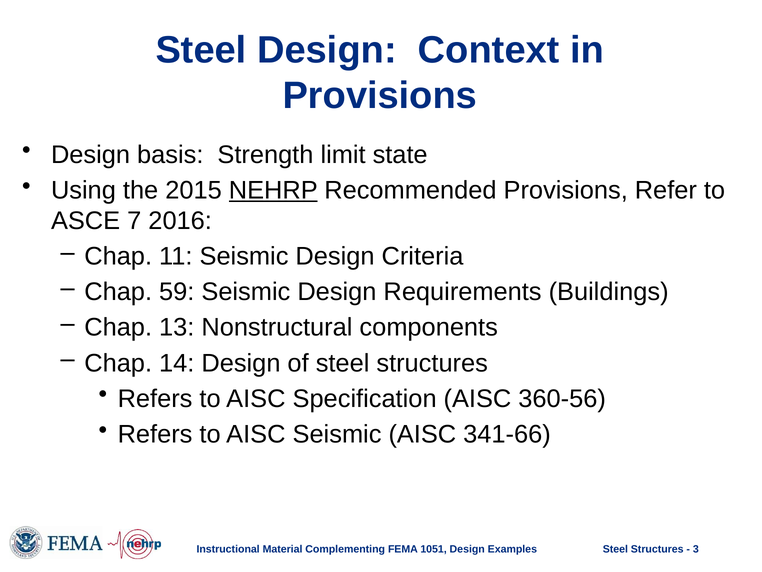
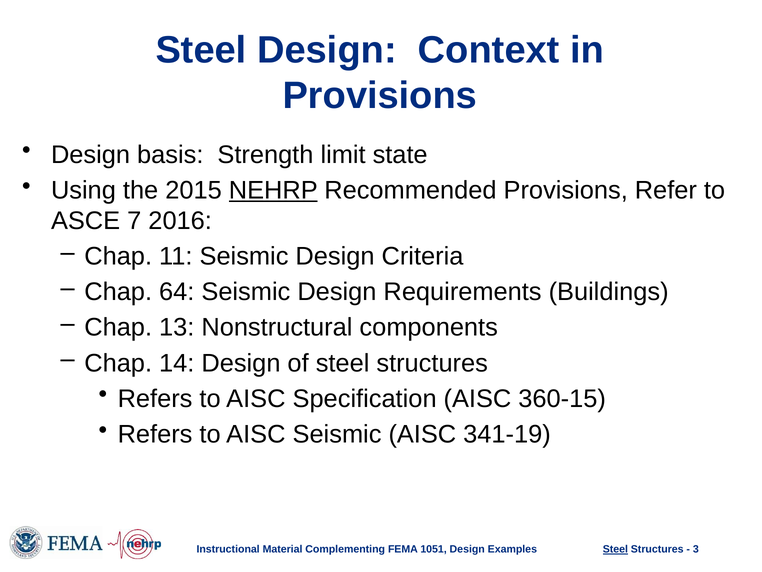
59: 59 -> 64
360-56: 360-56 -> 360-15
341-66: 341-66 -> 341-19
Steel at (615, 549) underline: none -> present
